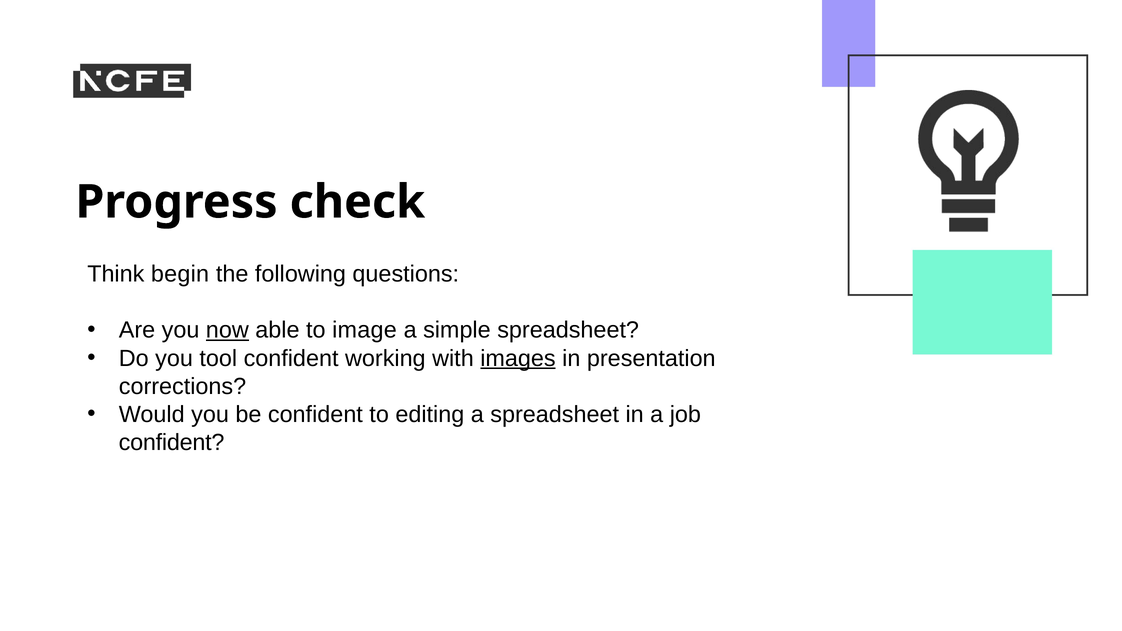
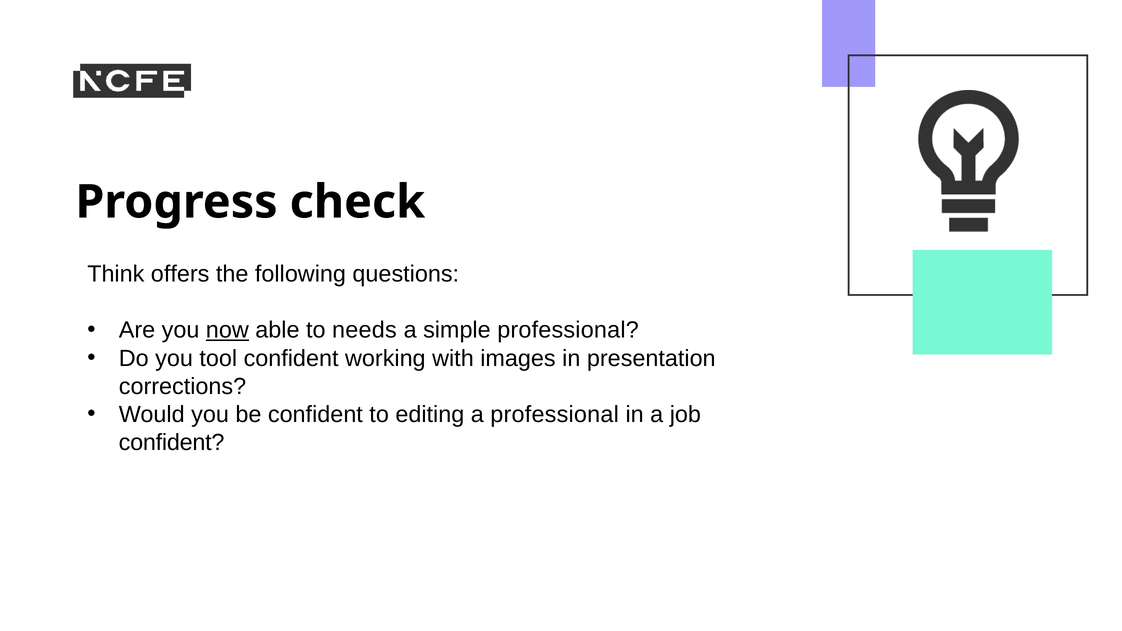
begin: begin -> offers
image: image -> needs
simple spreadsheet: spreadsheet -> professional
images underline: present -> none
a spreadsheet: spreadsheet -> professional
